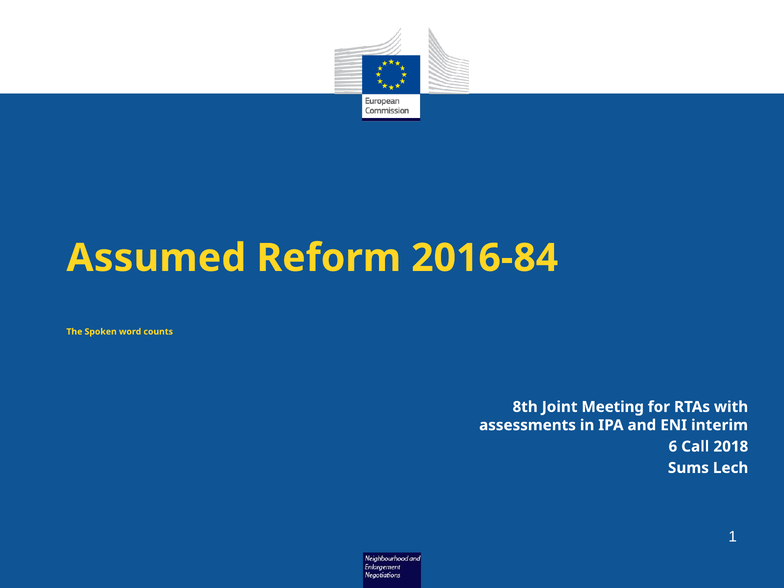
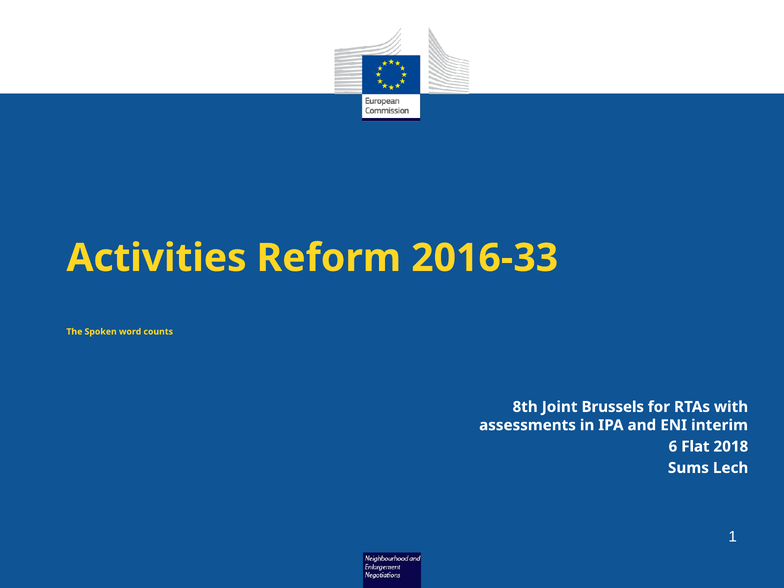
Assumed: Assumed -> Activities
2016-84: 2016-84 -> 2016-33
Meeting: Meeting -> Brussels
Call: Call -> Flat
